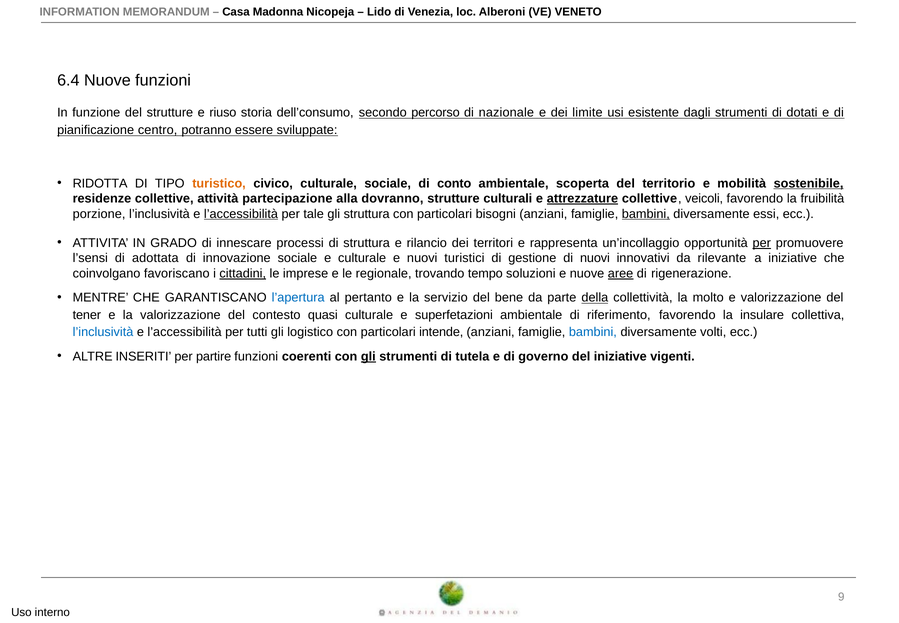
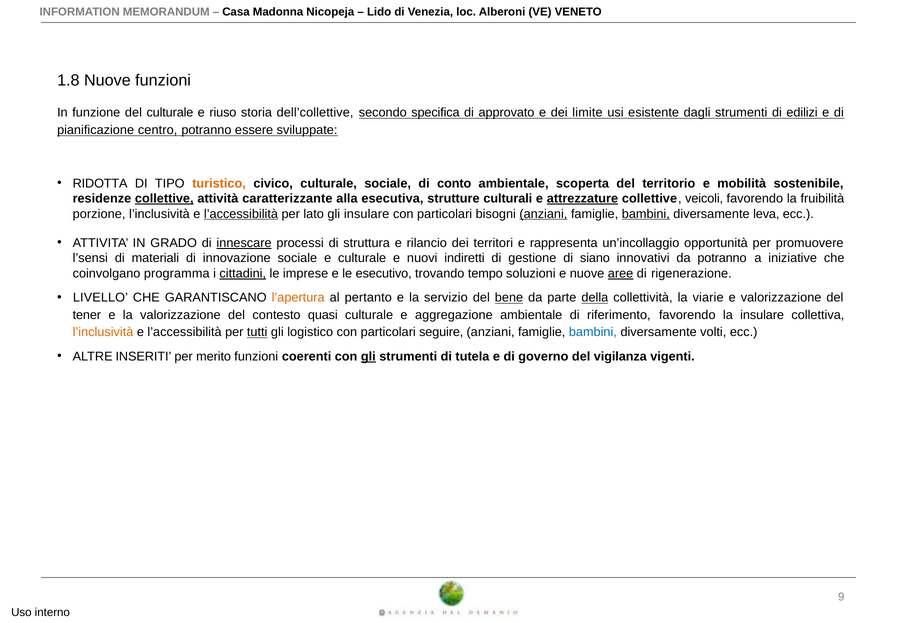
6.4: 6.4 -> 1.8
del strutture: strutture -> culturale
dell’consumo: dell’consumo -> dell’collettive
percorso: percorso -> specifica
nazionale: nazionale -> approvato
dotati: dotati -> edilizi
sostenibile underline: present -> none
collettive at (164, 198) underline: none -> present
partecipazione: partecipazione -> caratterizzante
dovranno: dovranno -> esecutiva
tale: tale -> lato
gli struttura: struttura -> insulare
anziani at (543, 214) underline: none -> present
essi: essi -> leva
innescare underline: none -> present
per at (762, 243) underline: present -> none
adottata: adottata -> materiali
turistici: turistici -> indiretti
di nuovi: nuovi -> siano
da rilevante: rilevante -> potranno
favoriscano: favoriscano -> programma
regionale: regionale -> esecutivo
MENTRE: MENTRE -> LIVELLO
l’apertura colour: blue -> orange
bene underline: none -> present
molto: molto -> viarie
superfetazioni: superfetazioni -> aggregazione
l’inclusività at (103, 332) colour: blue -> orange
tutti underline: none -> present
intende: intende -> seguire
partire: partire -> merito
del iniziative: iniziative -> vigilanza
